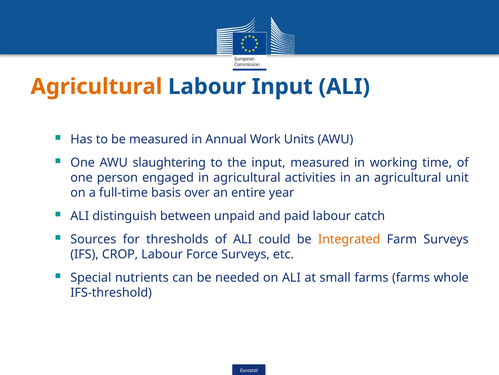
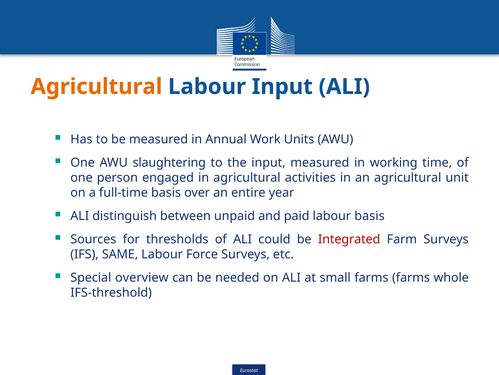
labour catch: catch -> basis
Integrated colour: orange -> red
CROP: CROP -> SAME
nutrients: nutrients -> overview
